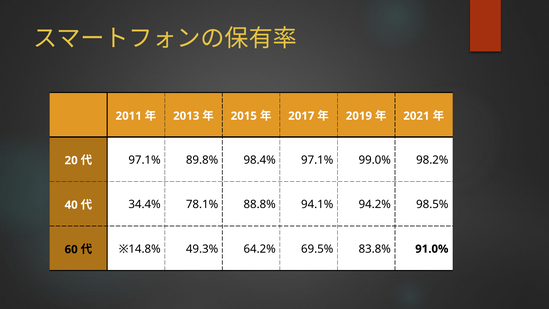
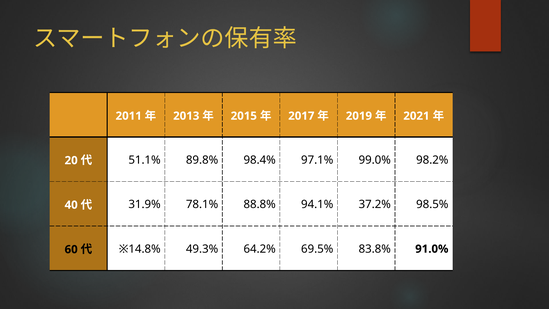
97.1% at (145, 160): 97.1% -> 51.1%
34.4%: 34.4% -> 31.9%
94.2%: 94.2% -> 37.2%
